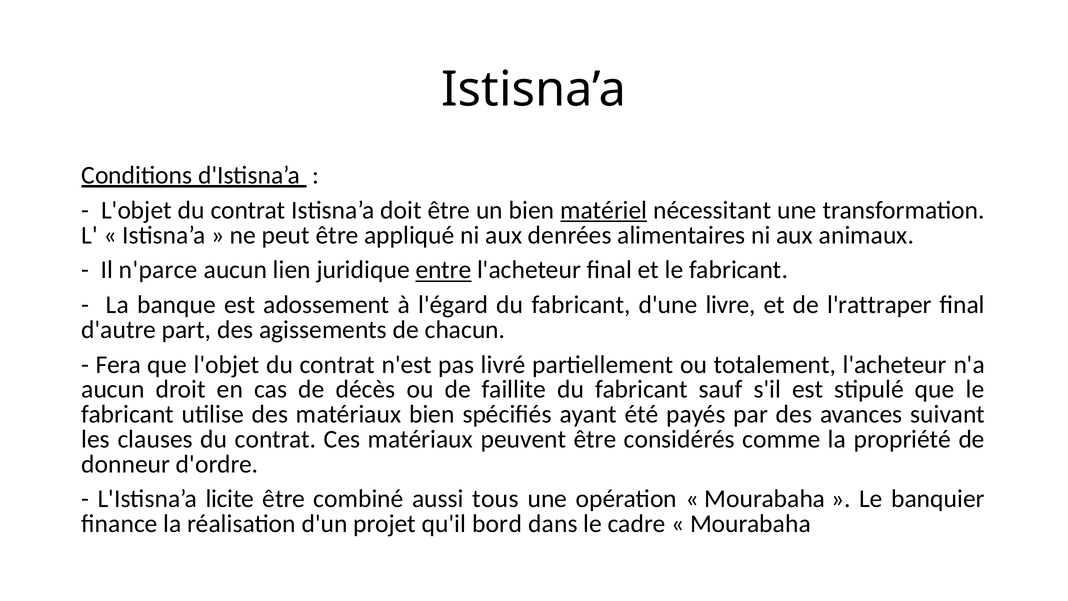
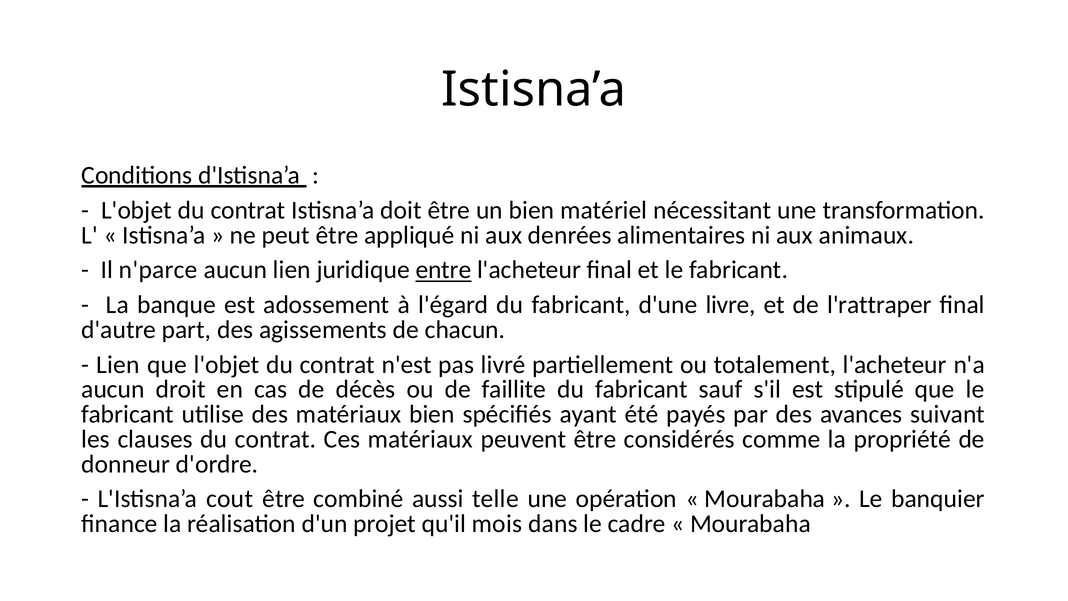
matériel underline: present -> none
Fera at (118, 364): Fera -> Lien
licite: licite -> cout
tous: tous -> telle
bord: bord -> mois
